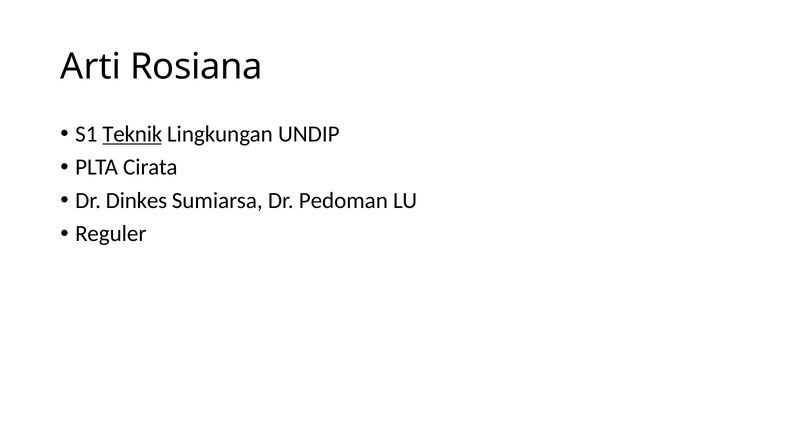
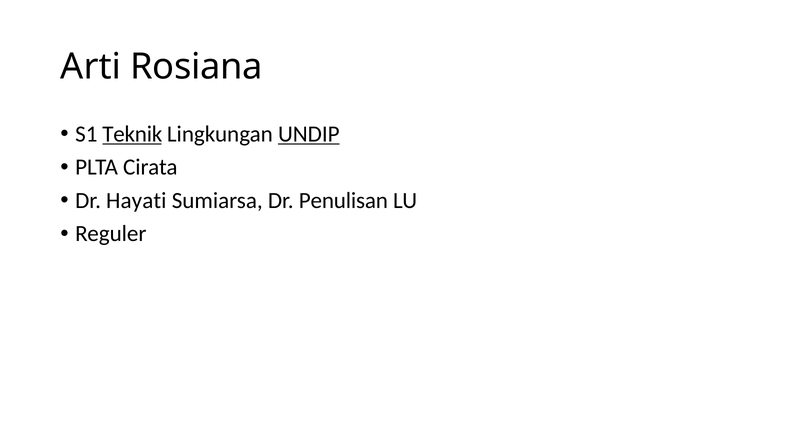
UNDIP underline: none -> present
Dinkes: Dinkes -> Hayati
Pedoman: Pedoman -> Penulisan
